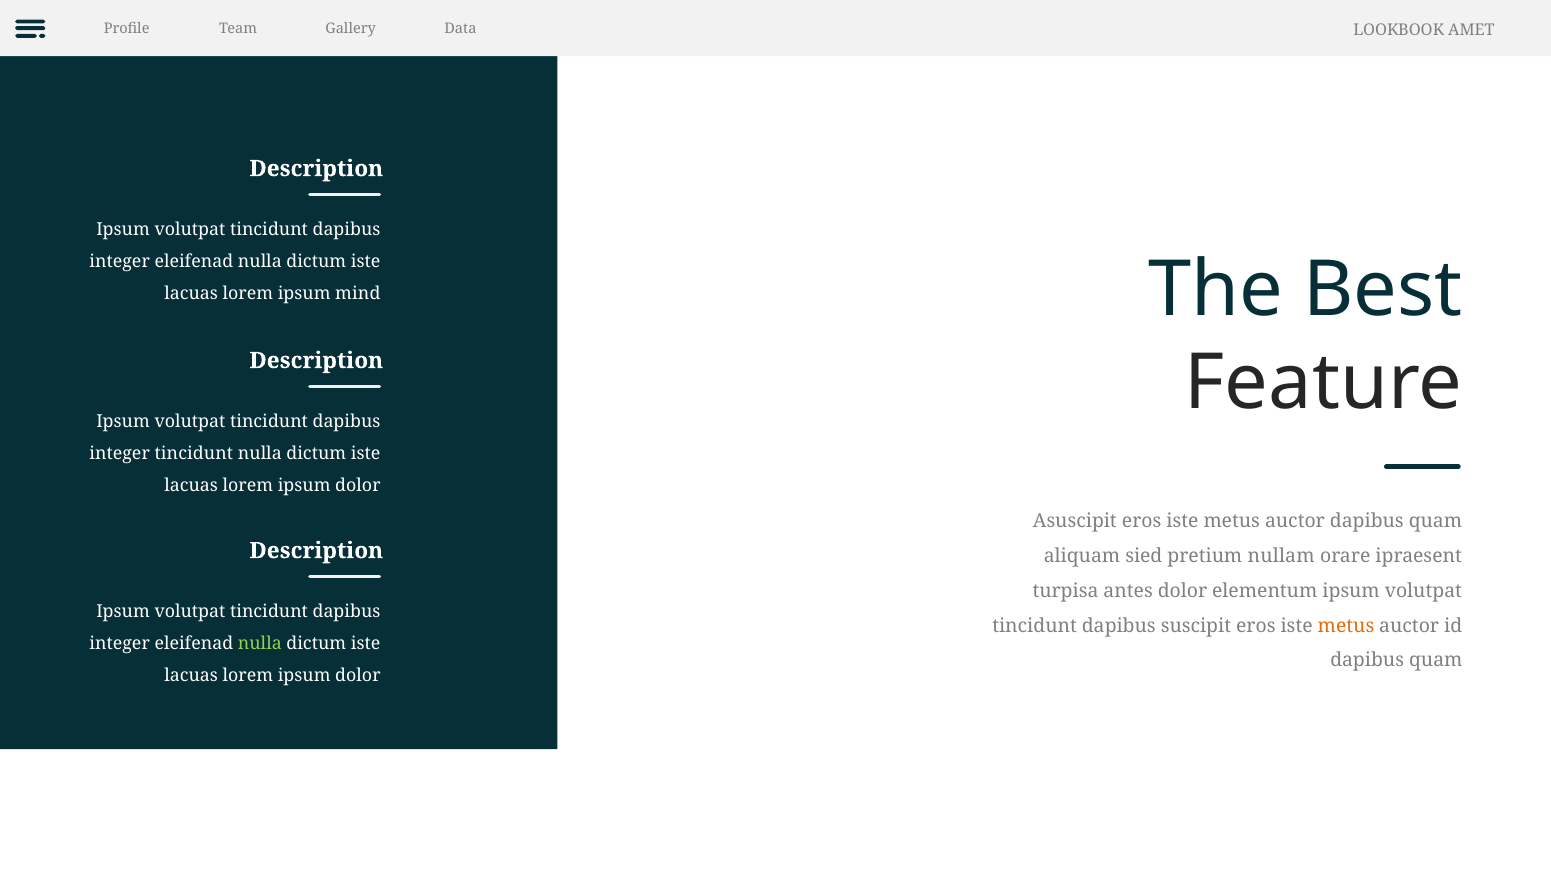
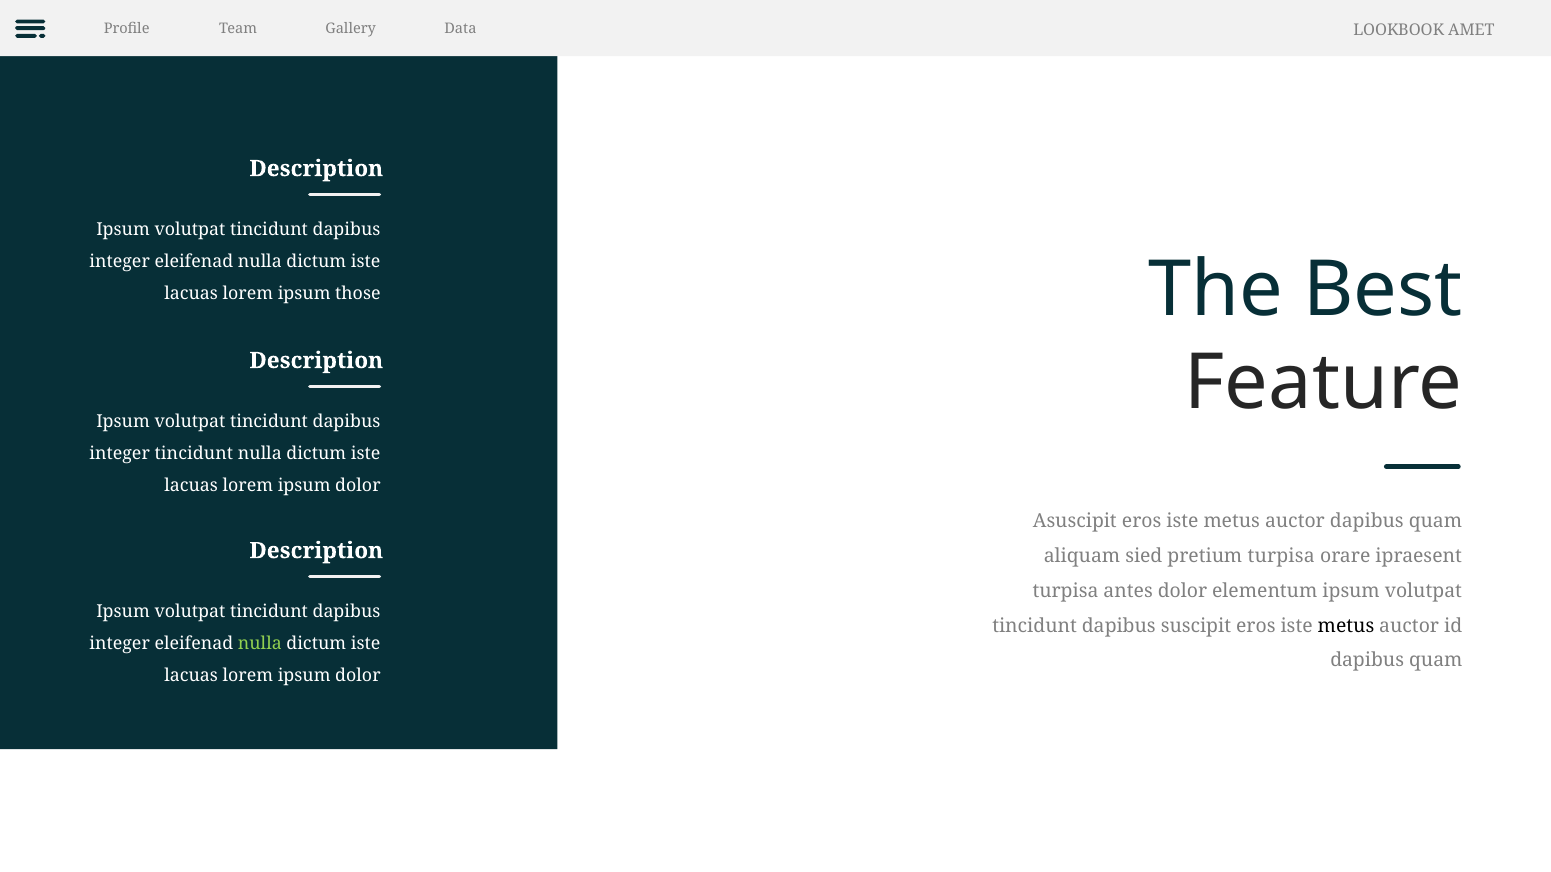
mind: mind -> those
pretium nullam: nullam -> turpisa
metus at (1346, 626) colour: orange -> black
